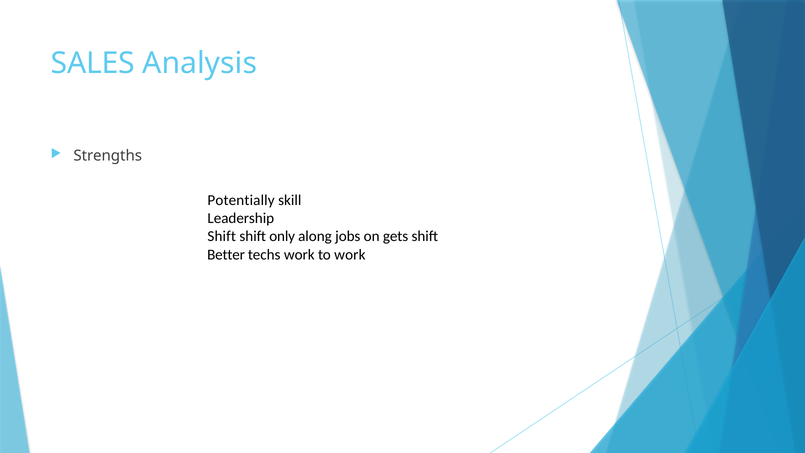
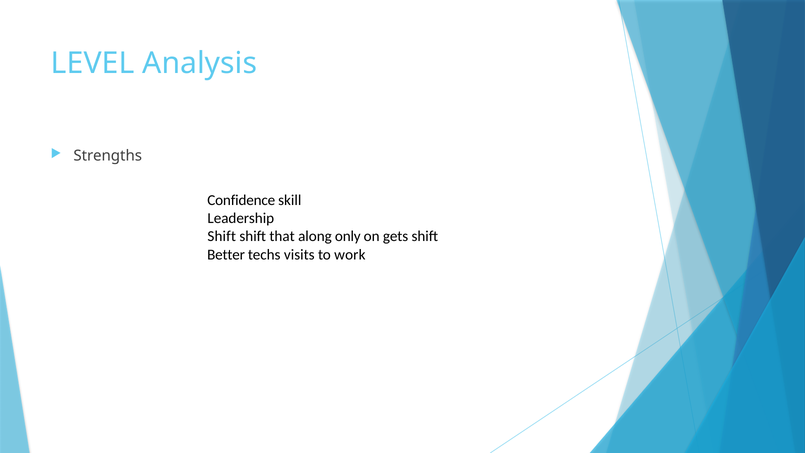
SALES: SALES -> LEVEL
Potentially: Potentially -> Confidence
only: only -> that
jobs: jobs -> only
techs work: work -> visits
